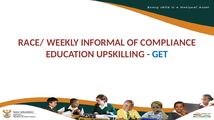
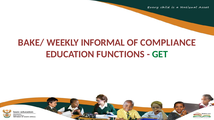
RACE/: RACE/ -> BAKE/
UPSKILLING: UPSKILLING -> FUNCTIONS
GET colour: blue -> green
